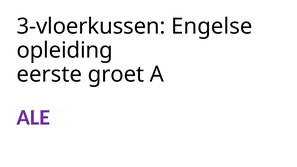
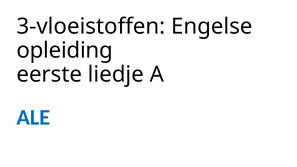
3-vloerkussen: 3-vloerkussen -> 3-vloeistoffen
groet: groet -> liedje
ALE colour: purple -> blue
